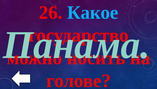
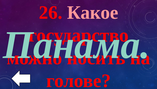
Какое colour: light blue -> pink
